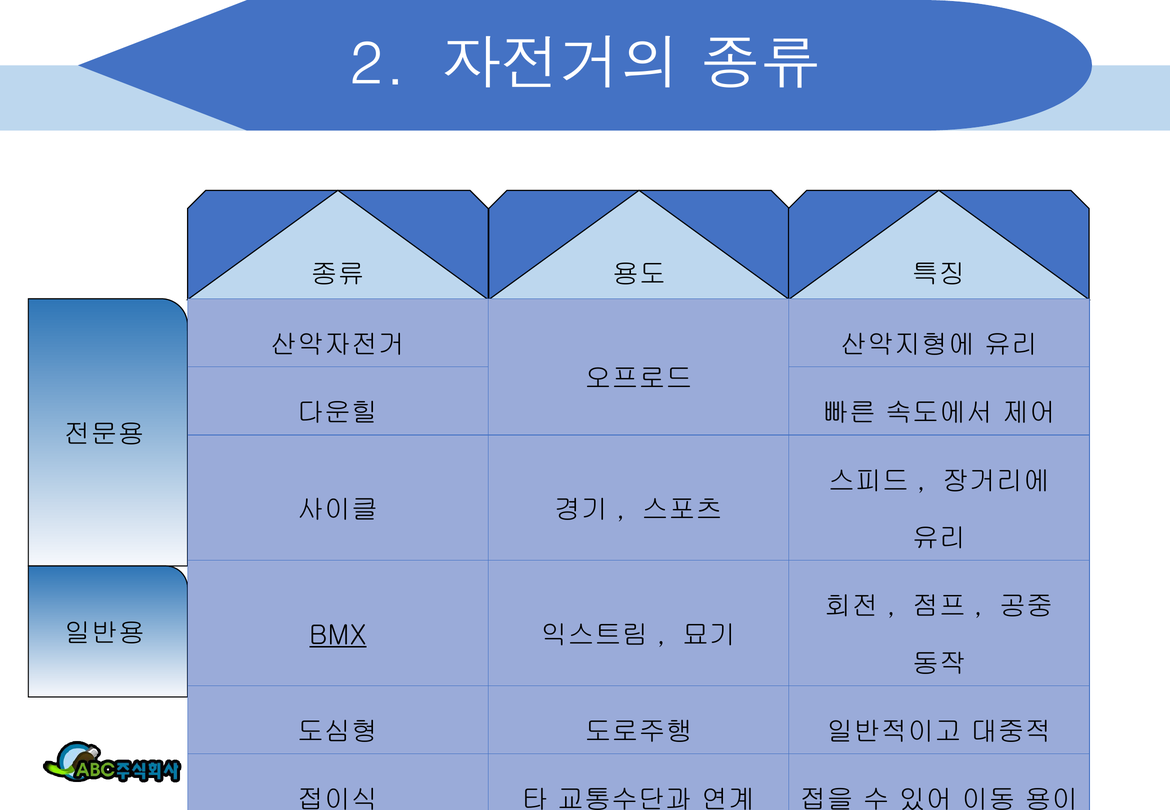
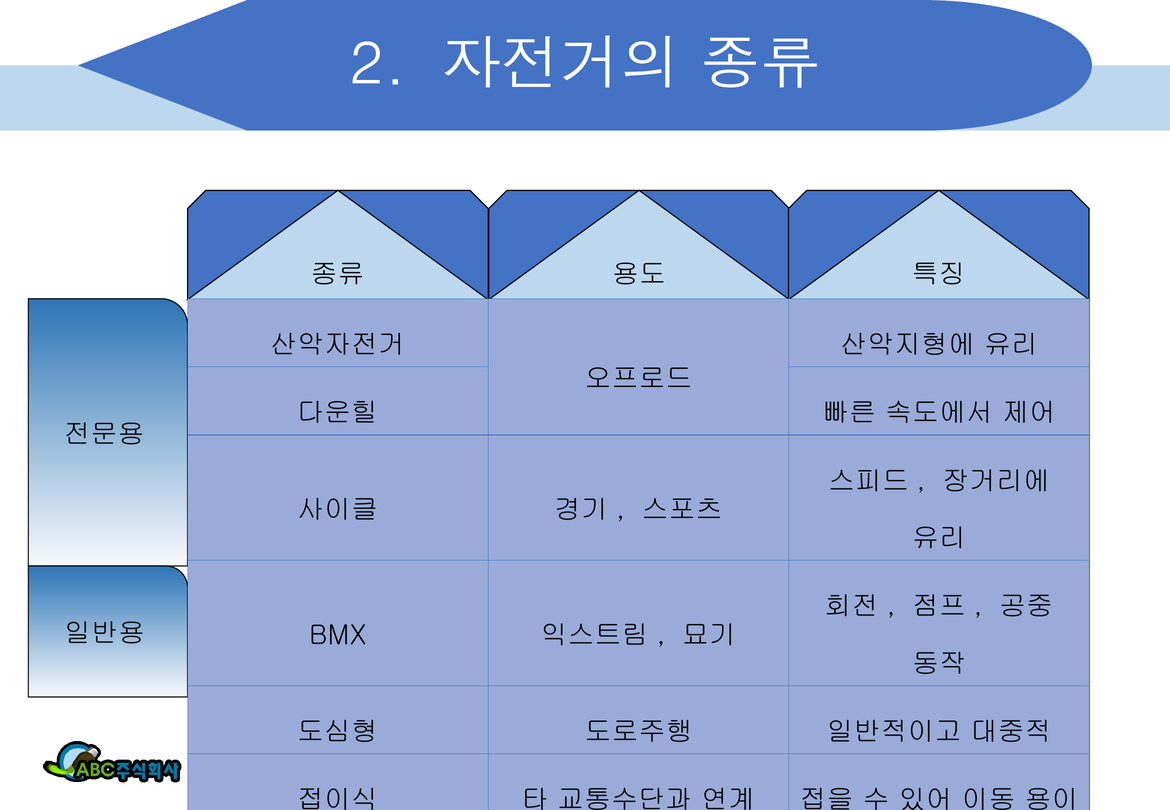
BMX underline: present -> none
